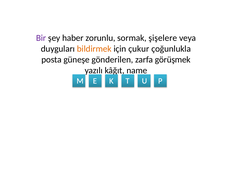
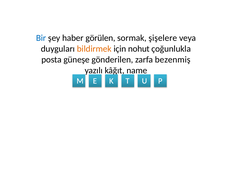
Bir colour: purple -> blue
zorunlu: zorunlu -> görülen
çukur: çukur -> nohut
görüşmek: görüşmek -> bezenmiş
